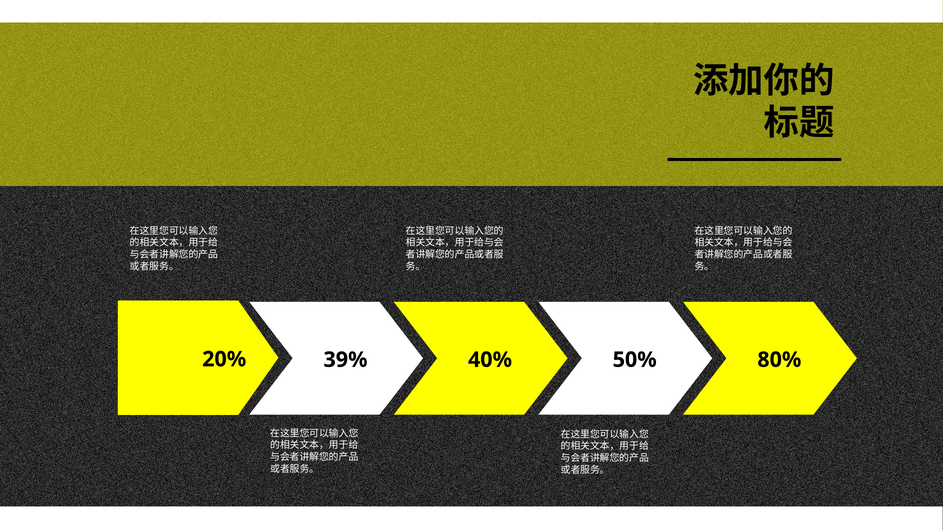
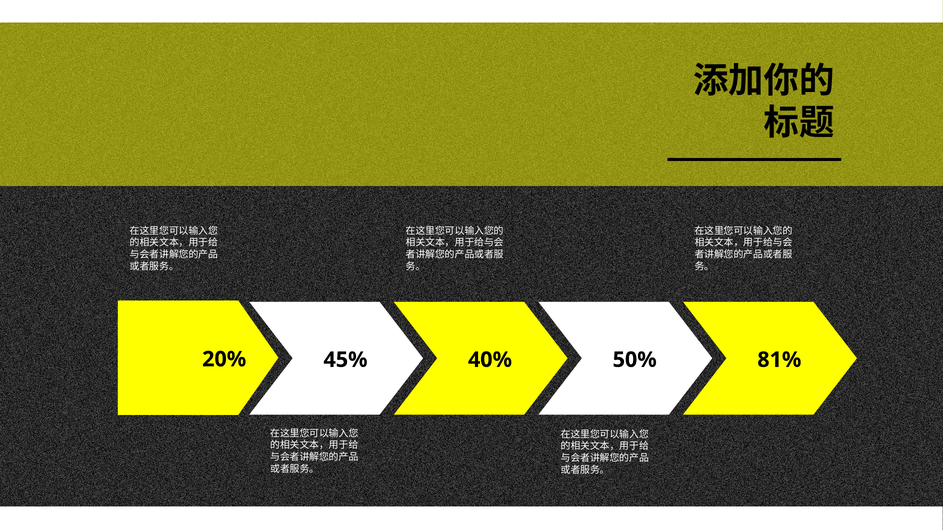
39%: 39% -> 45%
80%: 80% -> 81%
